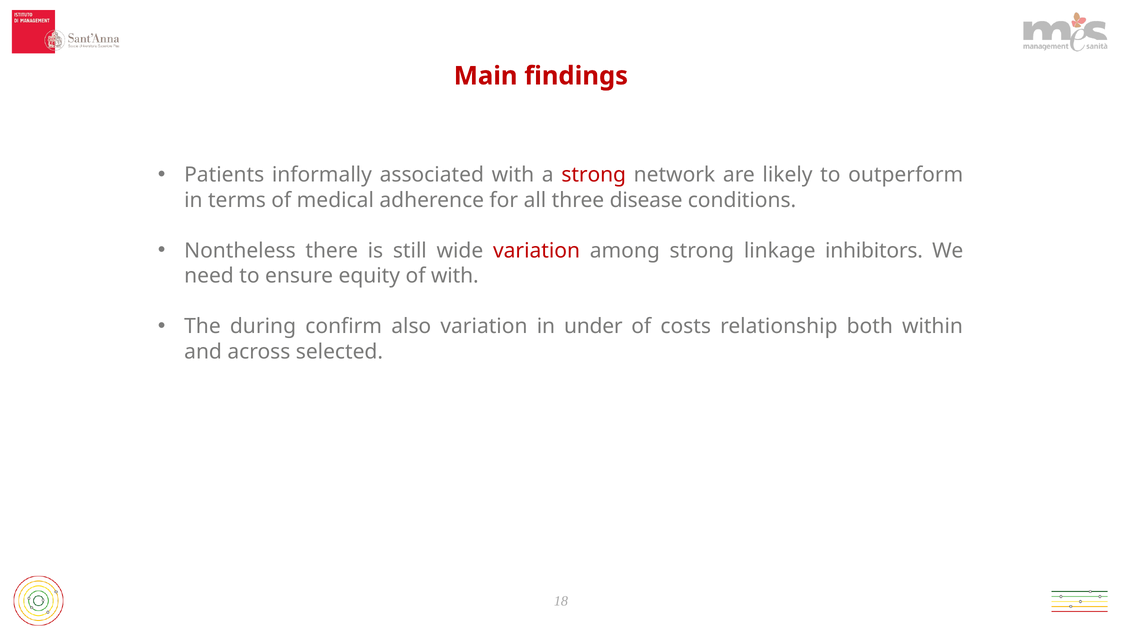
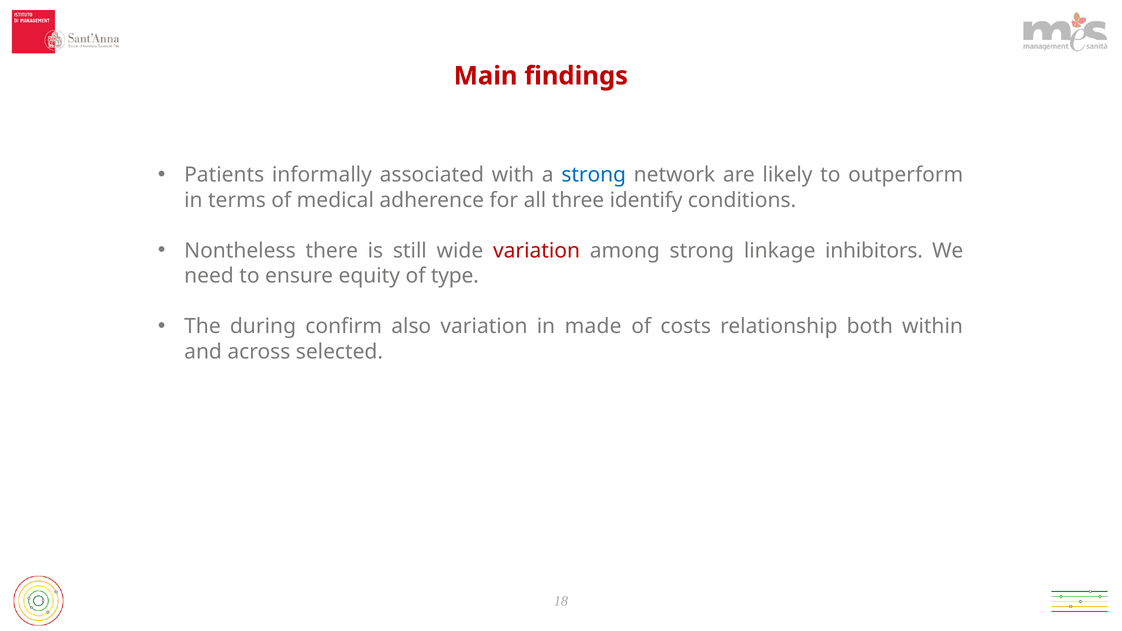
strong at (594, 175) colour: red -> blue
disease: disease -> identify
of with: with -> type
under: under -> made
